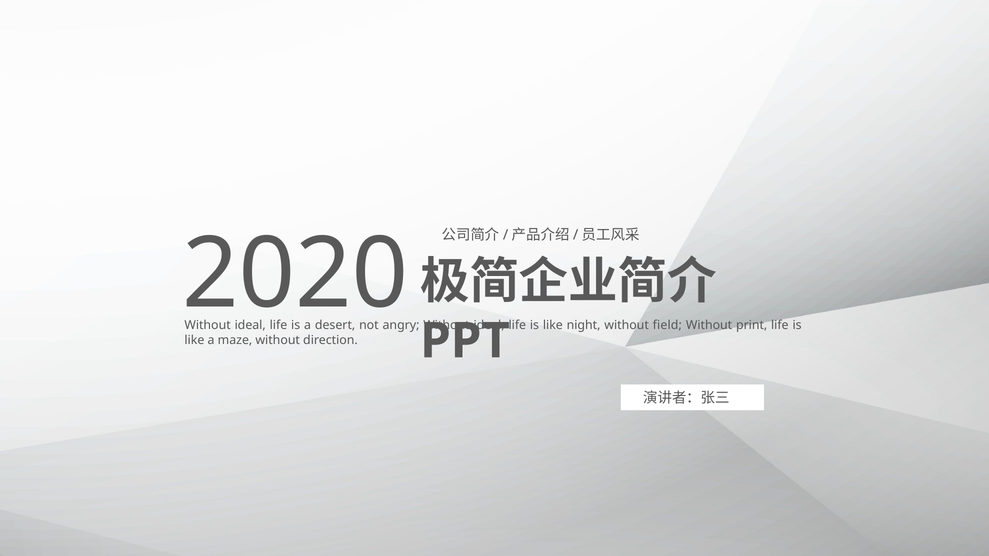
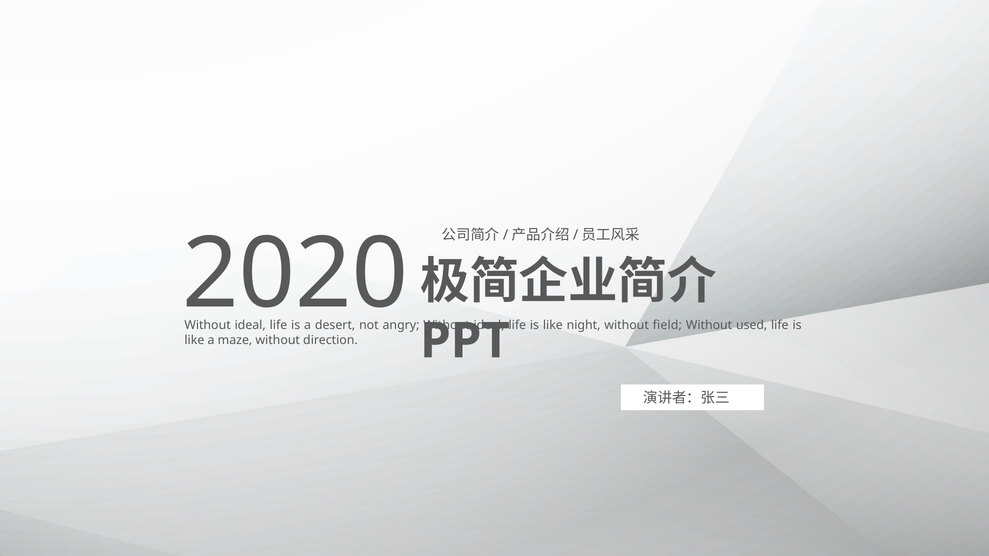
print: print -> used
